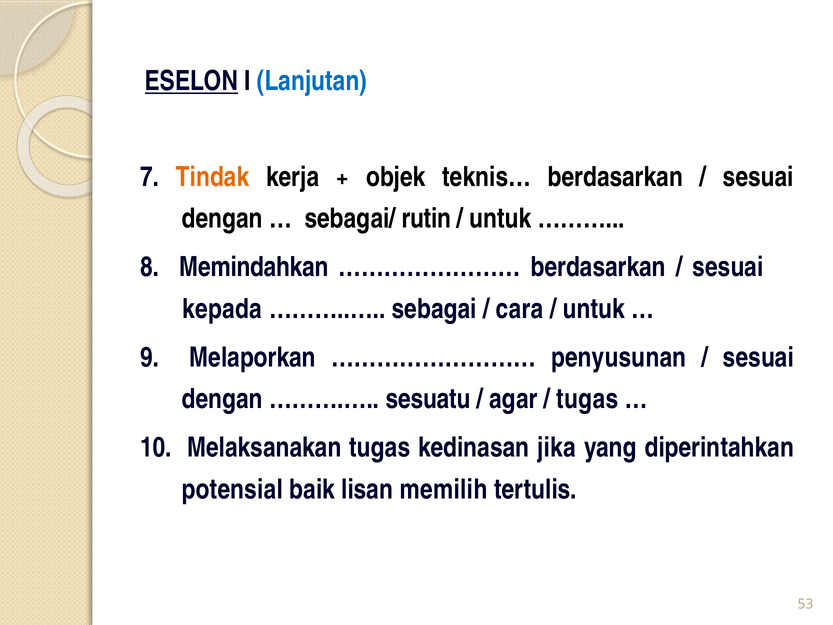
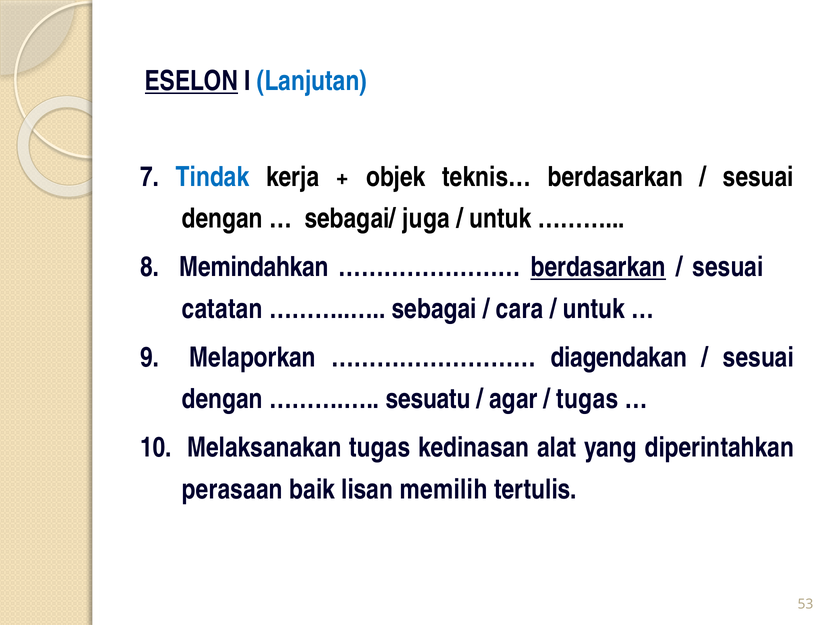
Tindak colour: orange -> blue
rutin: rutin -> juga
berdasarkan at (598, 267) underline: none -> present
kepada: kepada -> catatan
penyusunan: penyusunan -> diagendakan
jika: jika -> alat
potensial: potensial -> perasaan
